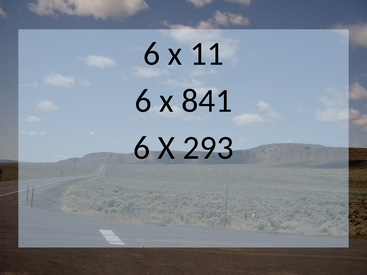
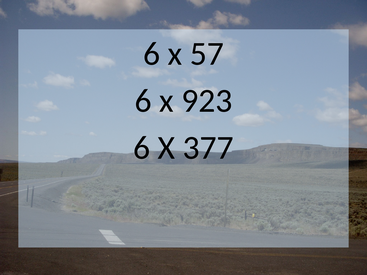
11: 11 -> 57
841: 841 -> 923
293: 293 -> 377
